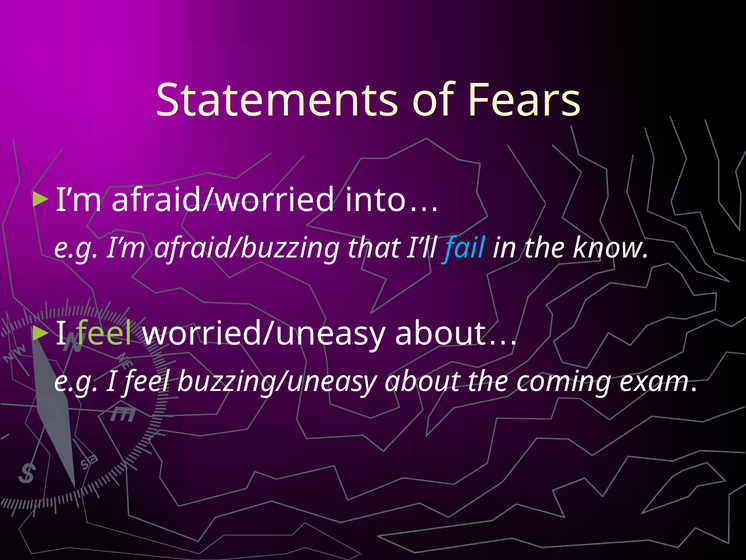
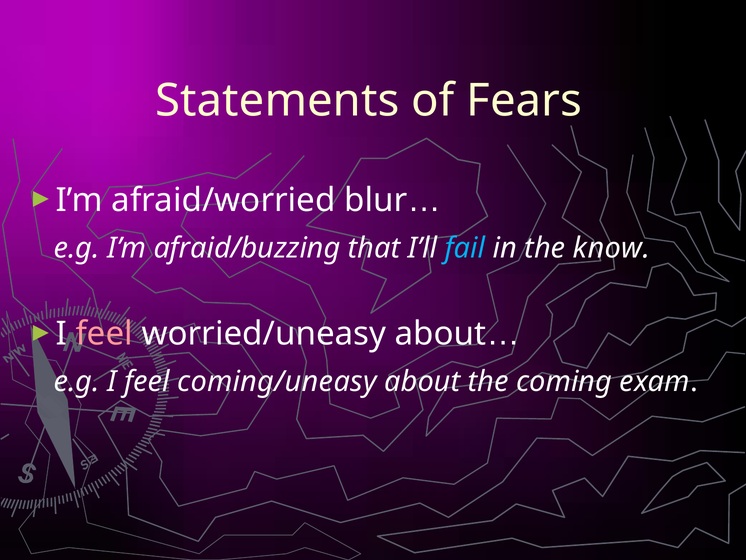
into: into -> blur
feel at (104, 333) colour: light green -> pink
buzzing/uneasy: buzzing/uneasy -> coming/uneasy
